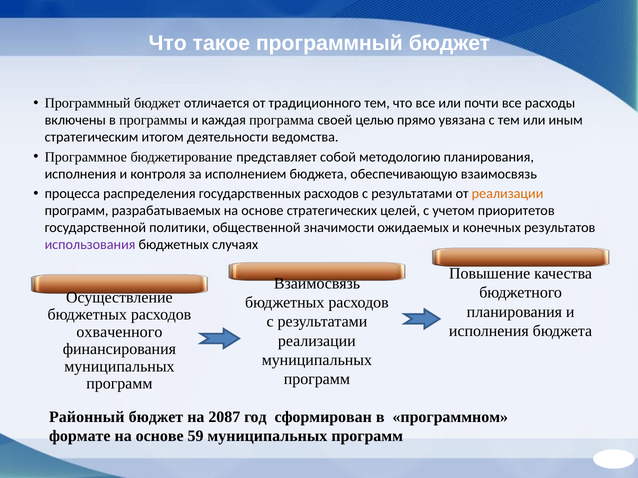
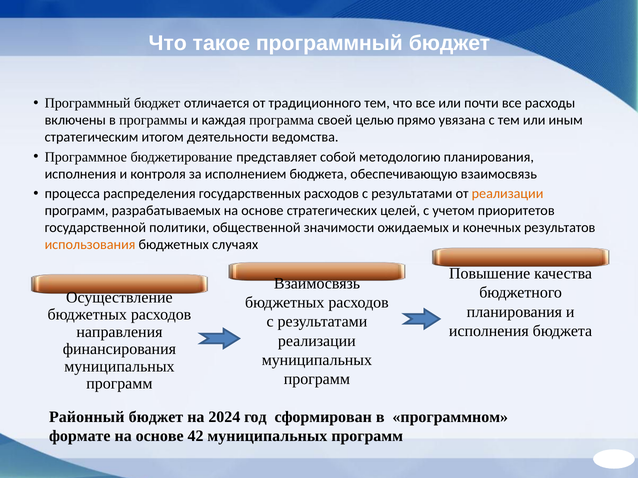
использования colour: purple -> orange
охваченного: охваченного -> направления
2087: 2087 -> 2024
59: 59 -> 42
